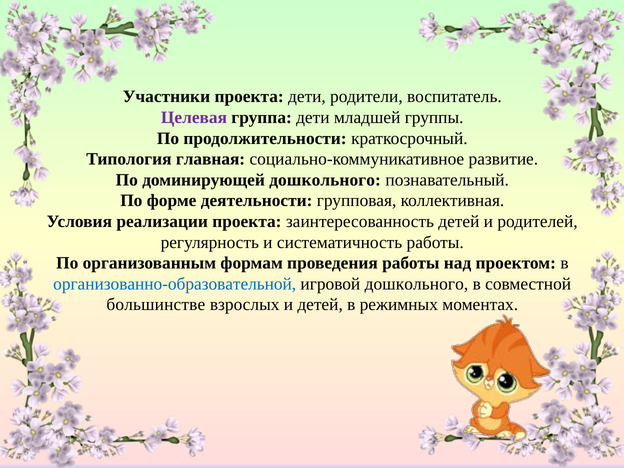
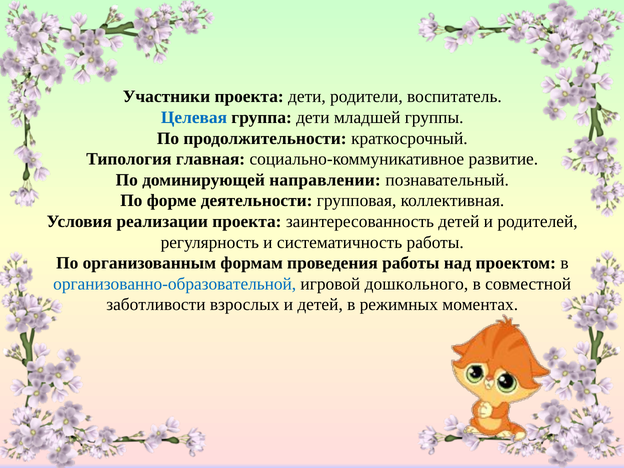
Целевая colour: purple -> blue
доминирующей дошкольного: дошкольного -> направлении
большинстве: большинстве -> заботливости
